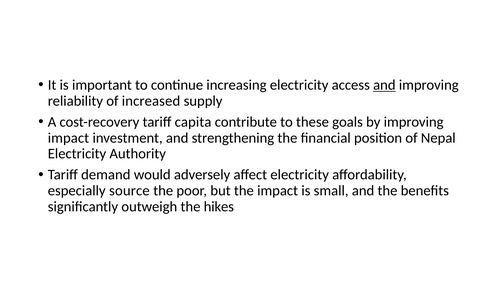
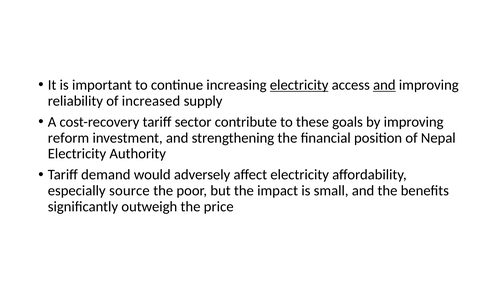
electricity at (299, 85) underline: none -> present
capita: capita -> sector
impact at (68, 138): impact -> reform
hikes: hikes -> price
